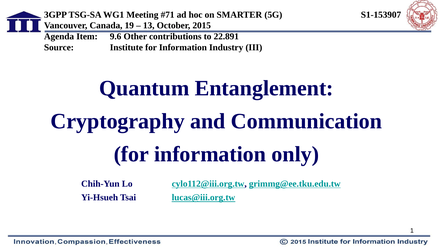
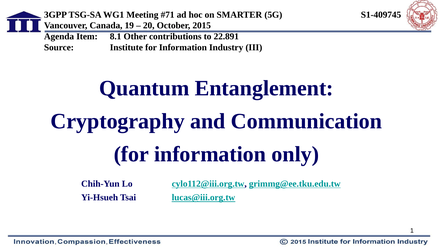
S1-153907: S1-153907 -> S1-409745
13: 13 -> 20
9.6: 9.6 -> 8.1
